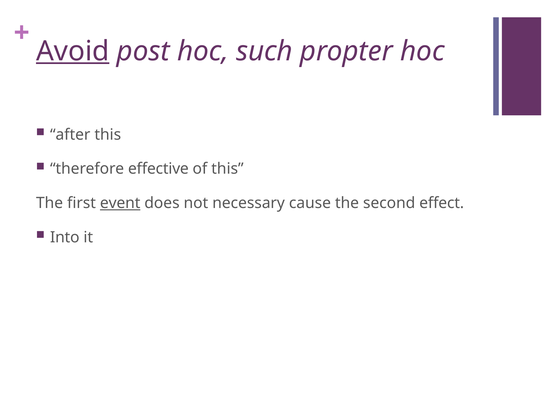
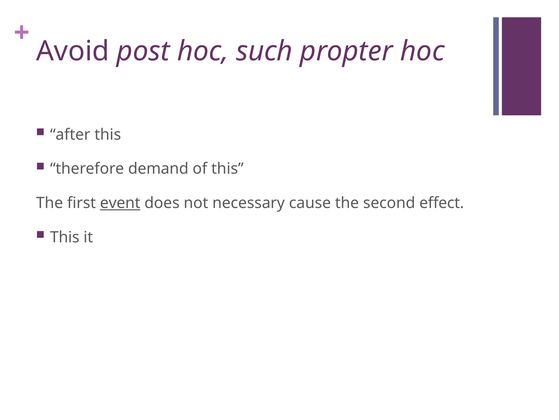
Avoid underline: present -> none
effective: effective -> demand
Into at (65, 237): Into -> This
